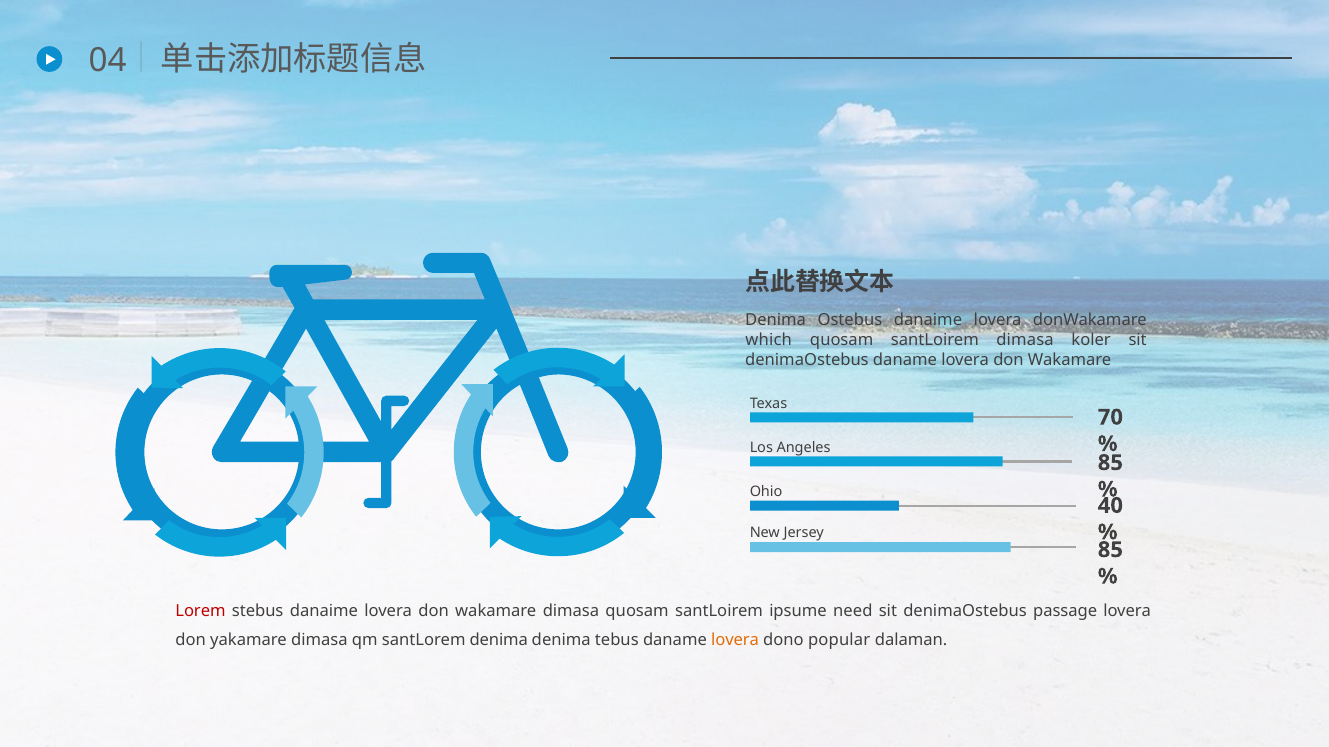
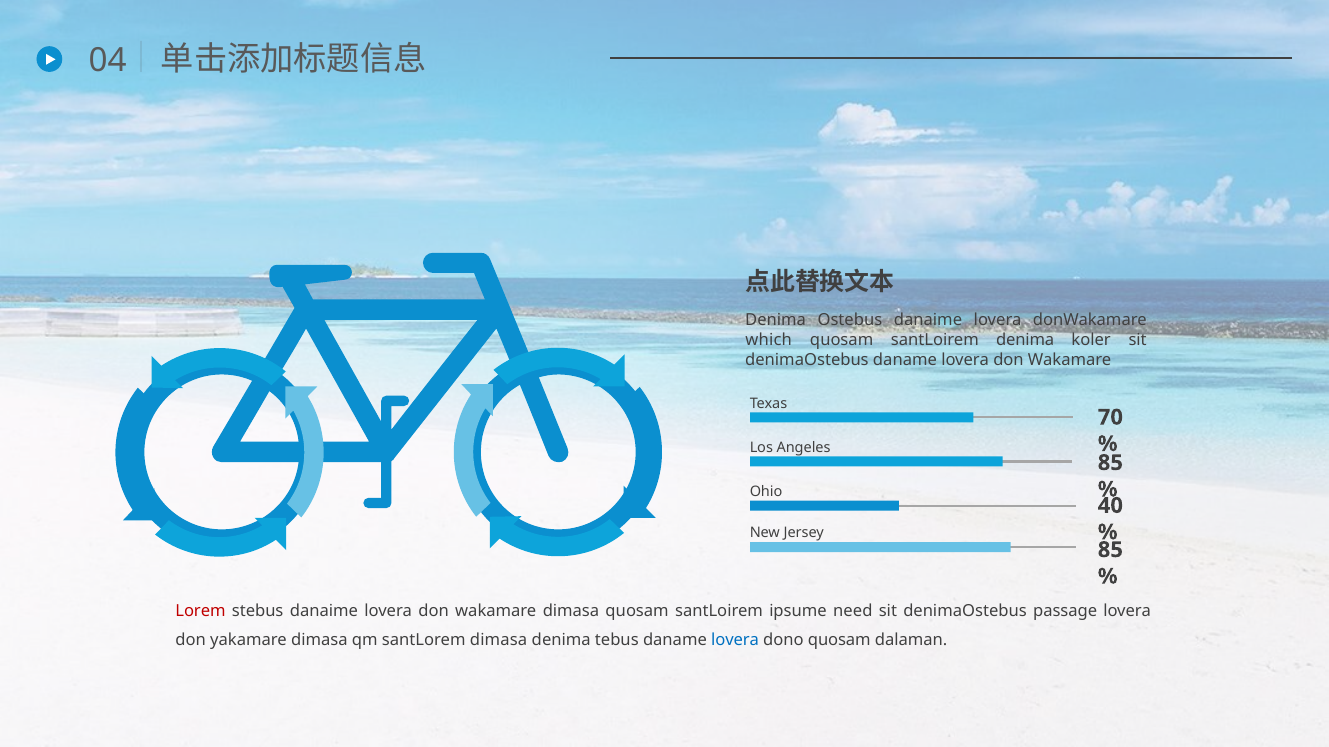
santLoirem dimasa: dimasa -> denima
santLorem denima: denima -> dimasa
lovera at (735, 641) colour: orange -> blue
dono popular: popular -> quosam
